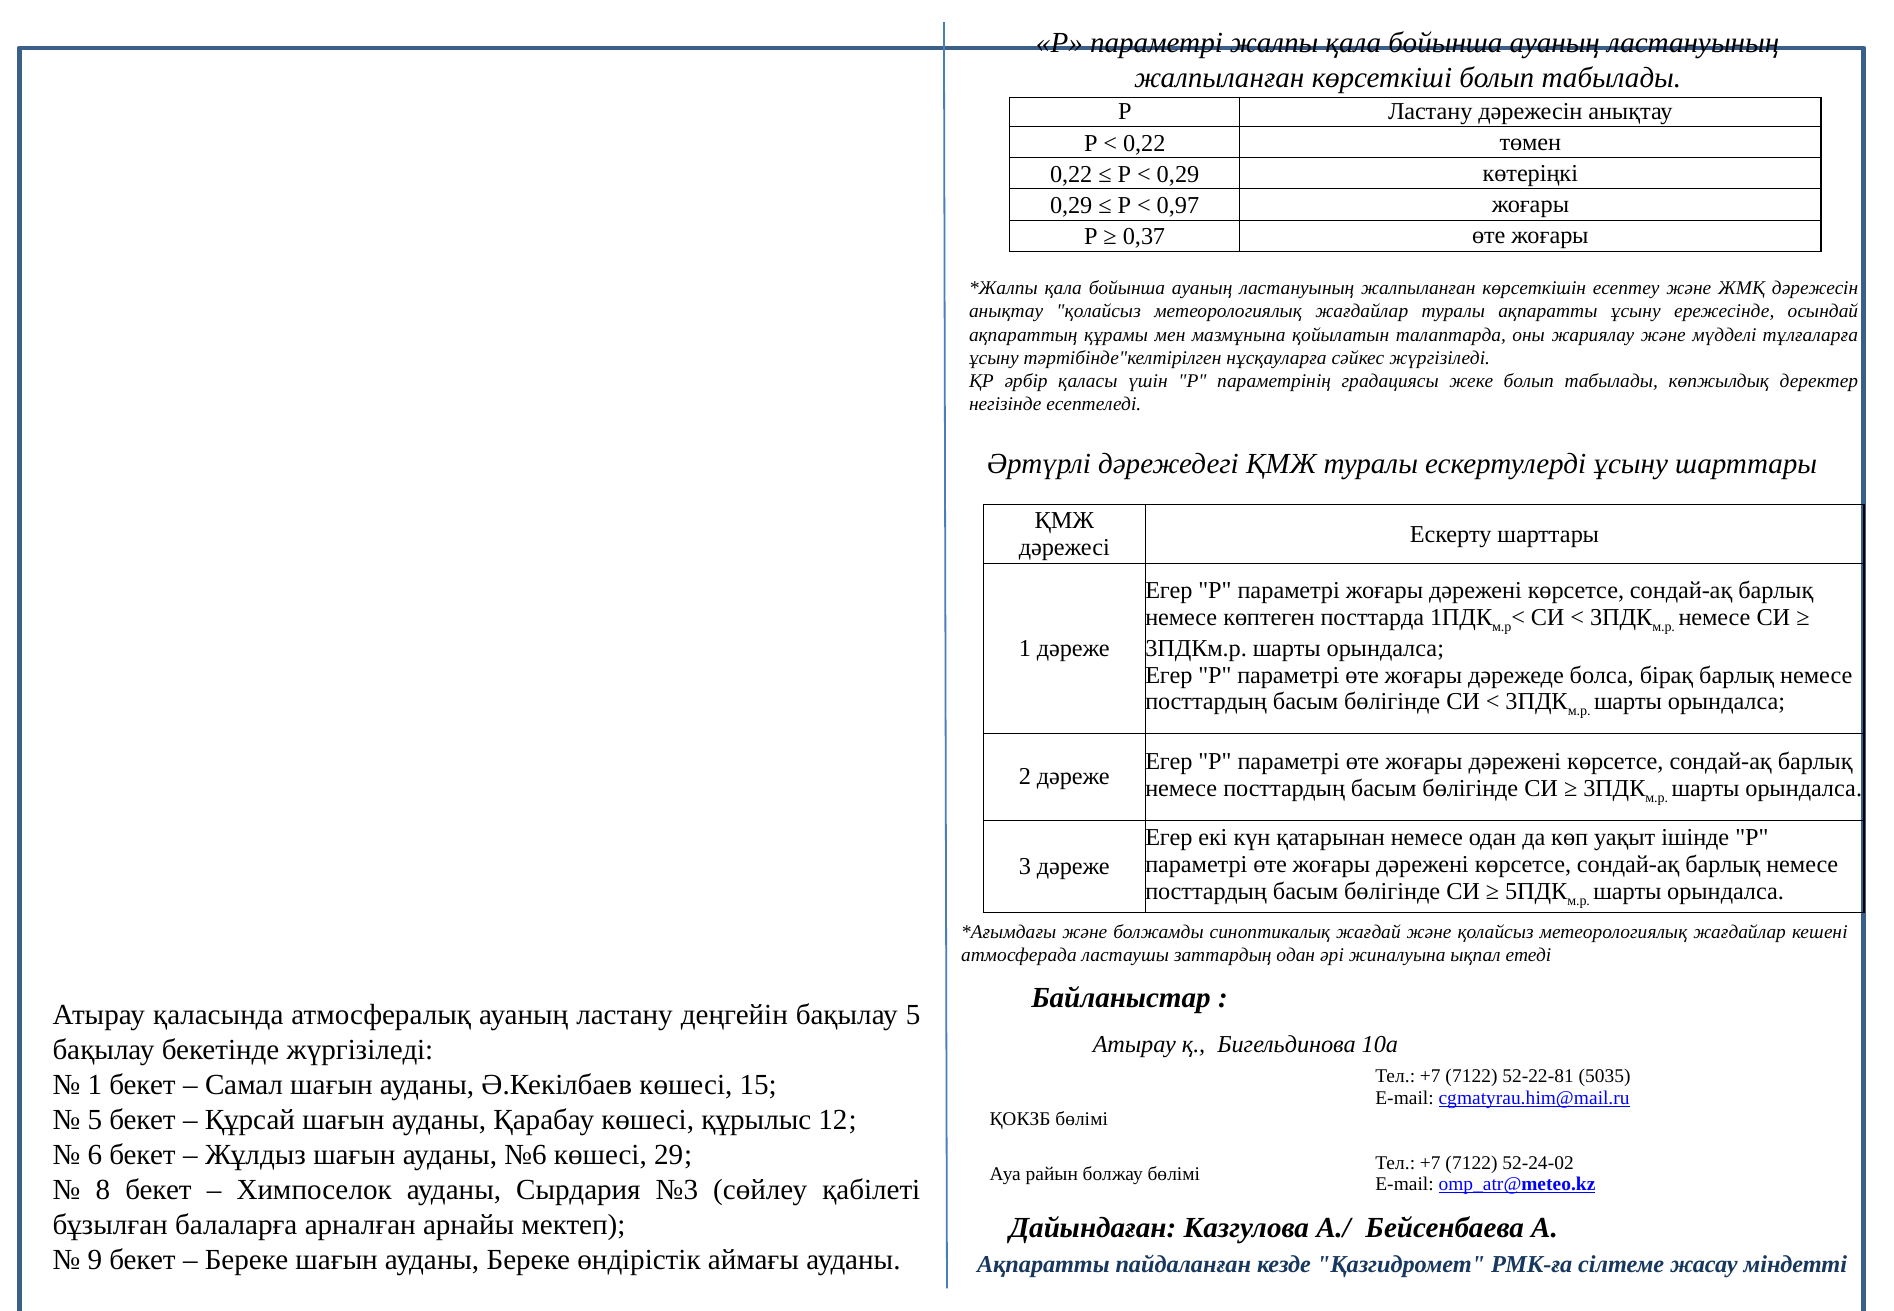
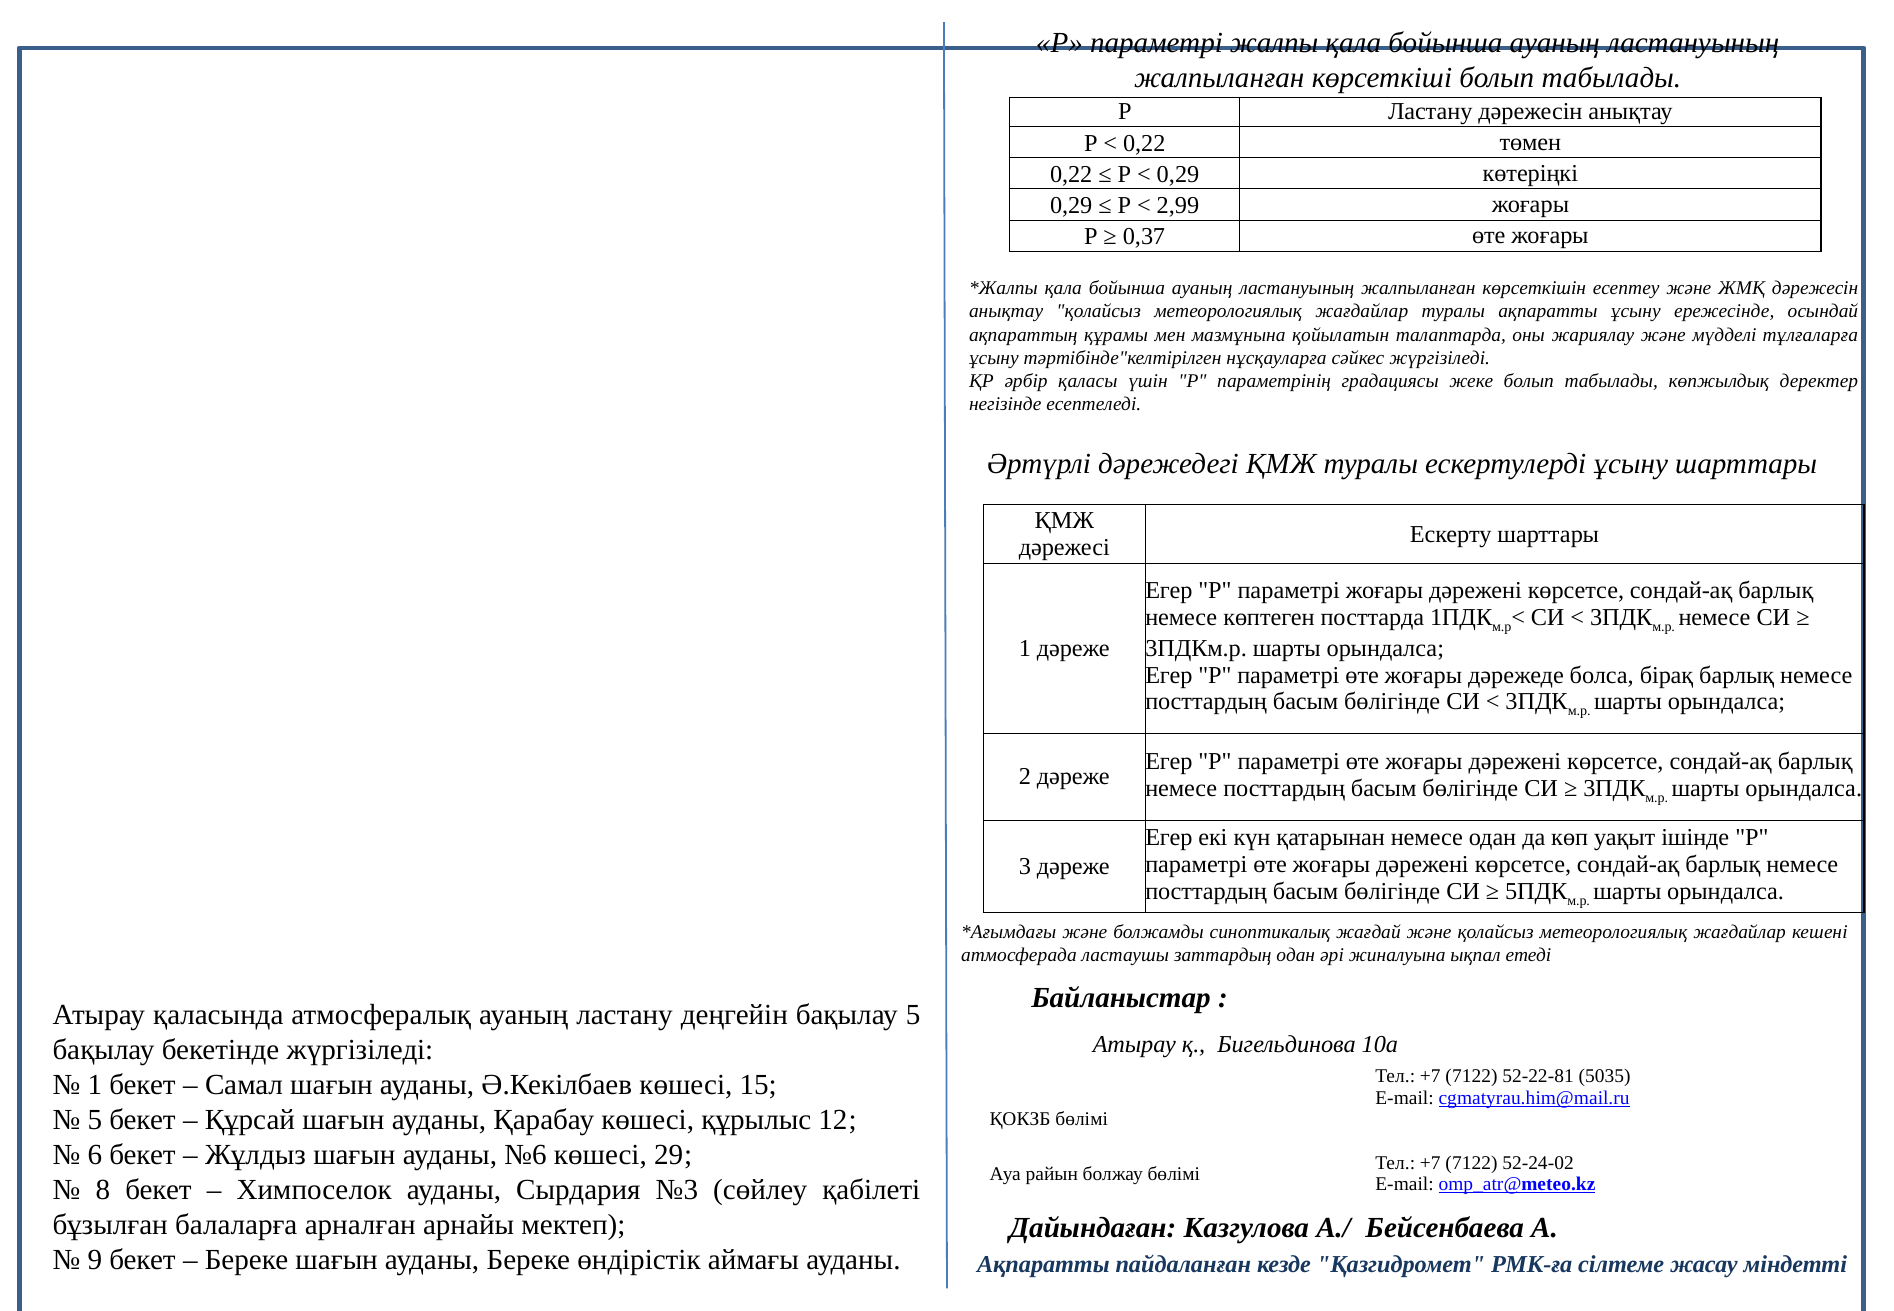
0,97: 0,97 -> 2,99
